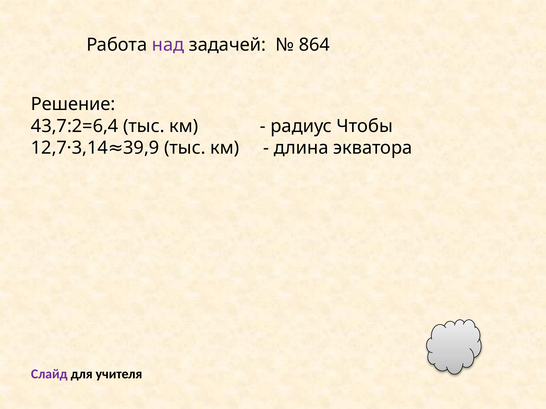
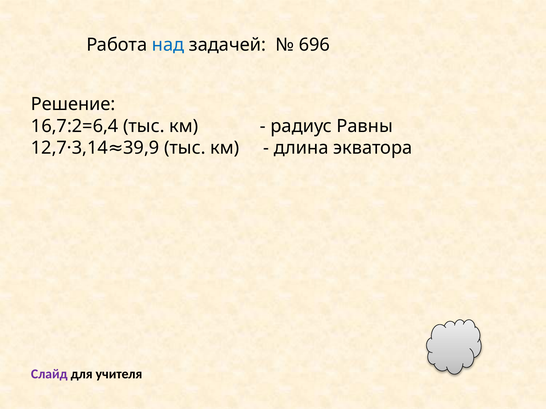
над colour: purple -> blue
864: 864 -> 696
43,7:2=6,4: 43,7:2=6,4 -> 16,7:2=6,4
Чтобы: Чтобы -> Равны
